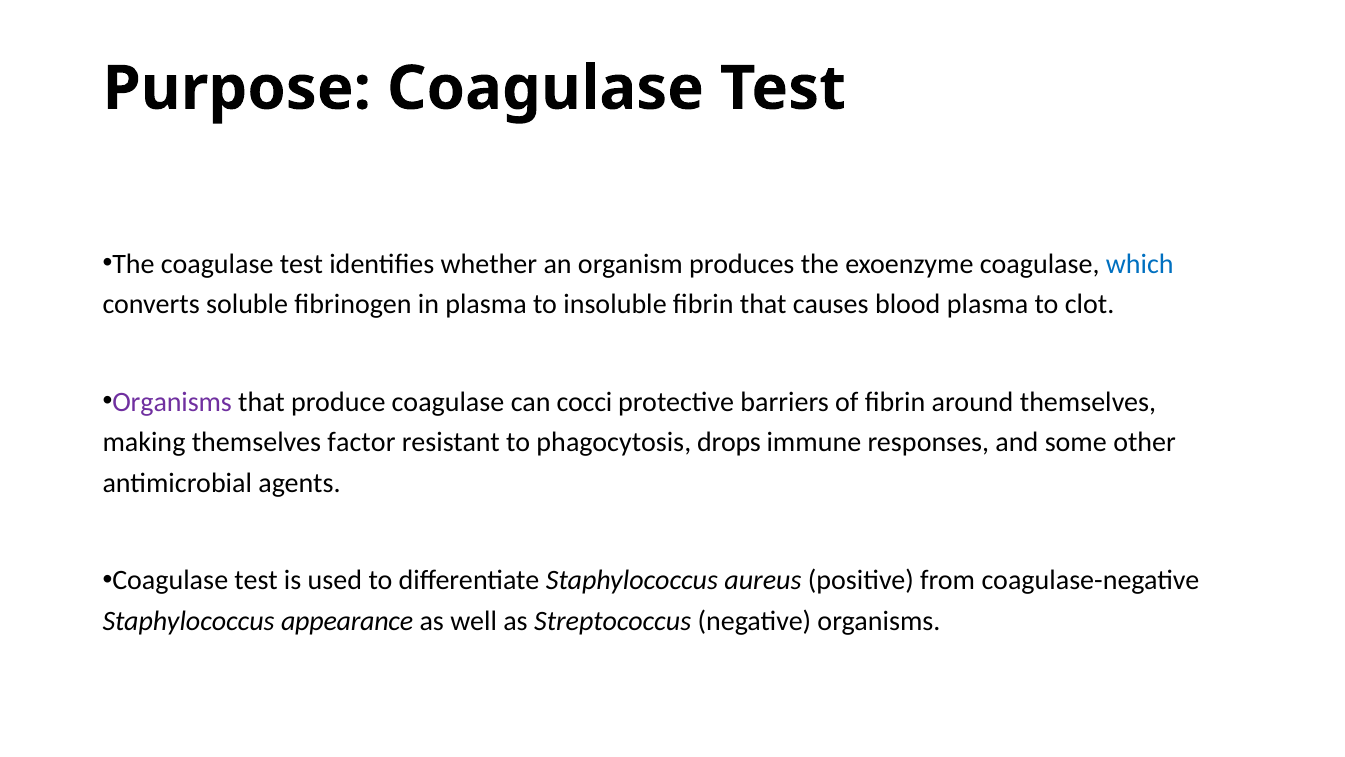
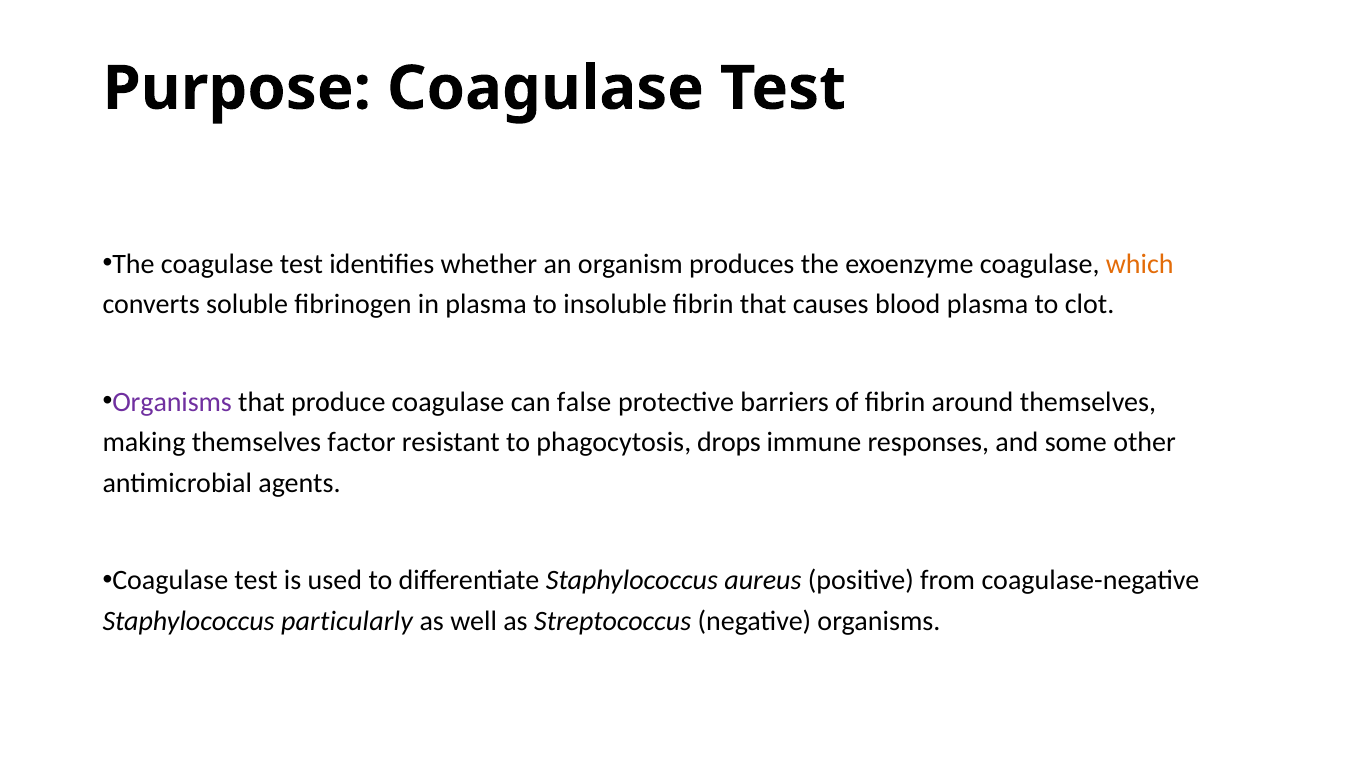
which colour: blue -> orange
cocci: cocci -> false
appearance: appearance -> particularly
